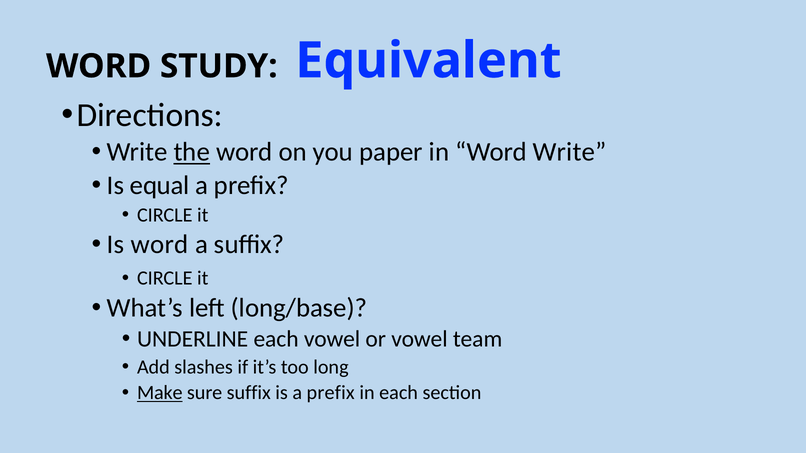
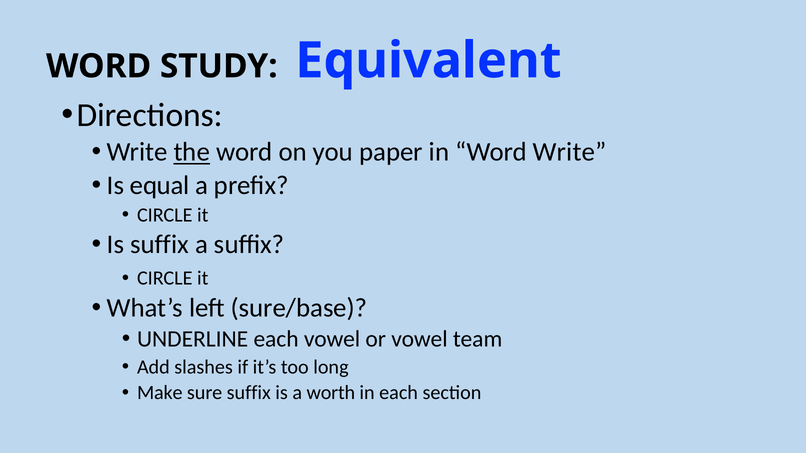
Is word: word -> suffix
long/base: long/base -> sure/base
Make underline: present -> none
is a prefix: prefix -> worth
